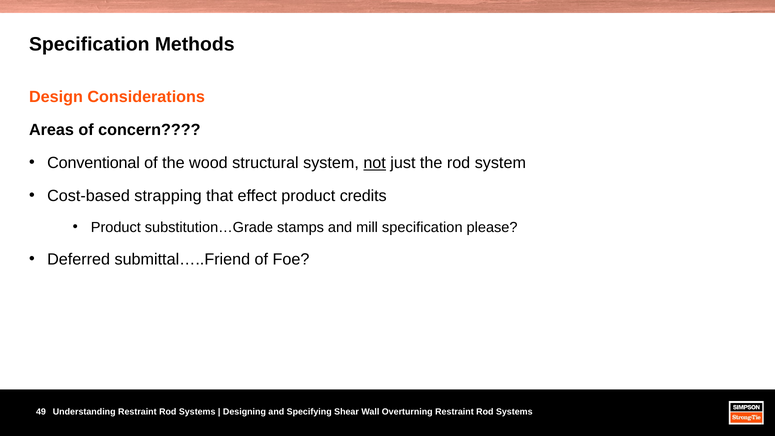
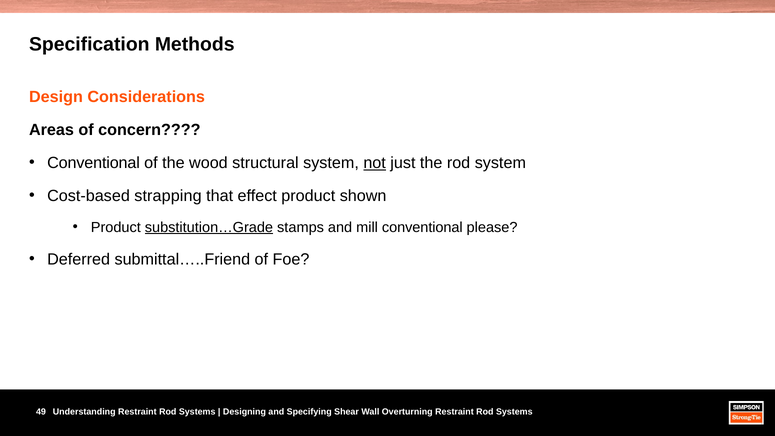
credits: credits -> shown
substitution…Grade underline: none -> present
mill specification: specification -> conventional
